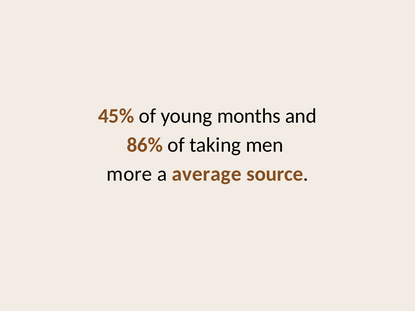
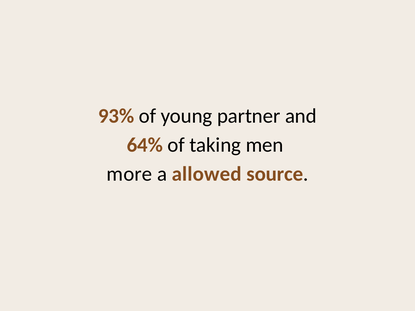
45%: 45% -> 93%
months: months -> partner
86%: 86% -> 64%
average: average -> allowed
